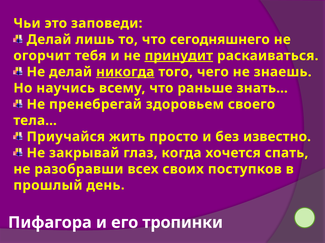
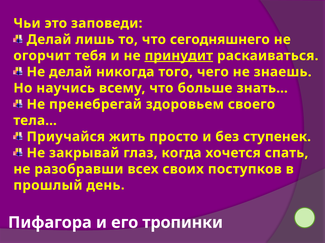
никогда underline: present -> none
раньше: раньше -> больше
известно: известно -> ступенек
